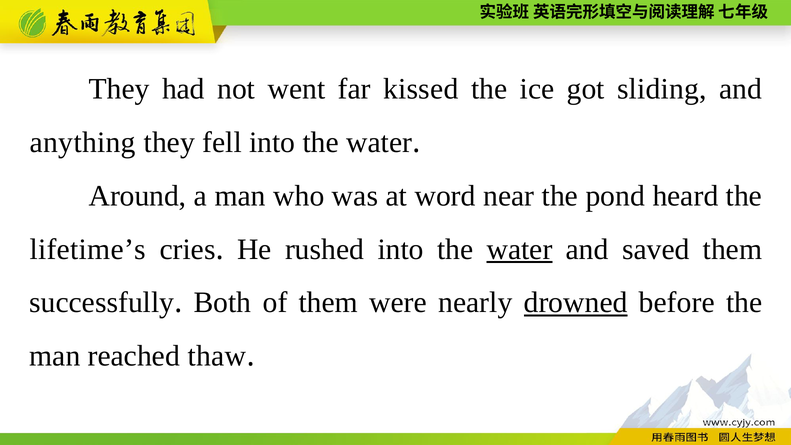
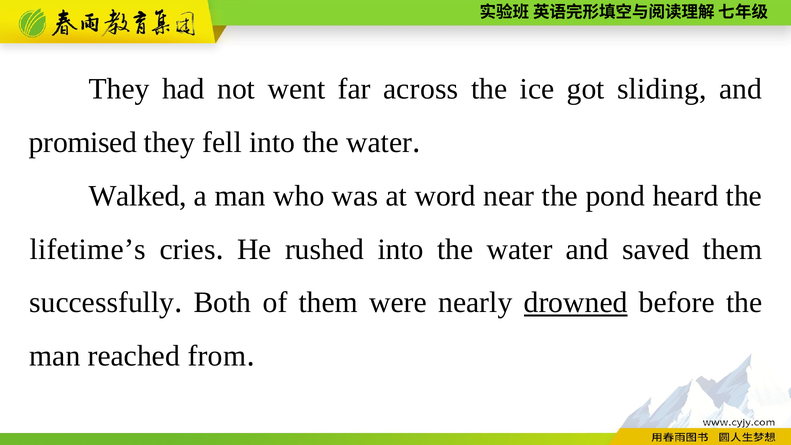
kissed: kissed -> across
anything: anything -> promised
Around: Around -> Walked
water at (520, 249) underline: present -> none
thaw: thaw -> from
